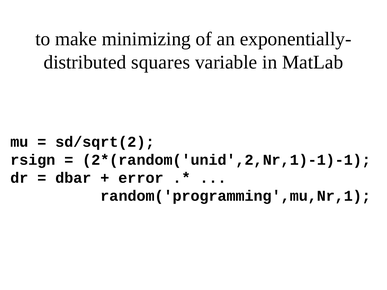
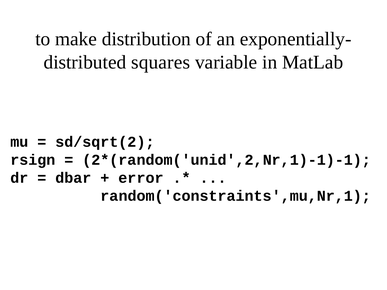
minimizing: minimizing -> distribution
random('programming',mu,Nr,1: random('programming',mu,Nr,1 -> random('constraints',mu,Nr,1
